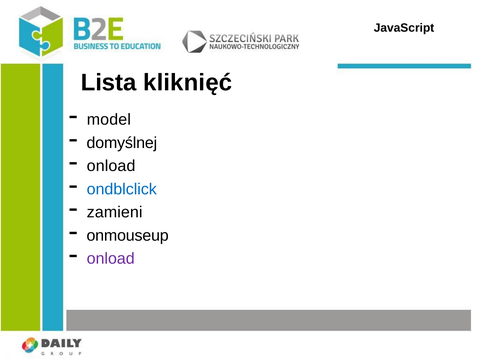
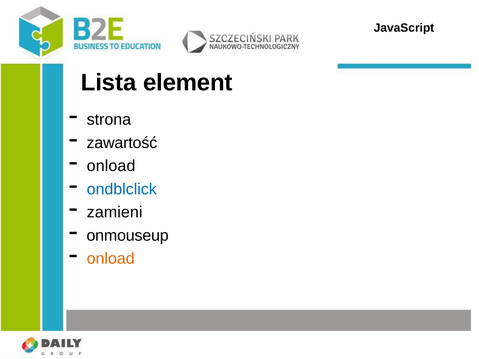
kliknięć: kliknięć -> element
model: model -> strona
domyślnej: domyślnej -> zawartość
onload at (111, 259) colour: purple -> orange
